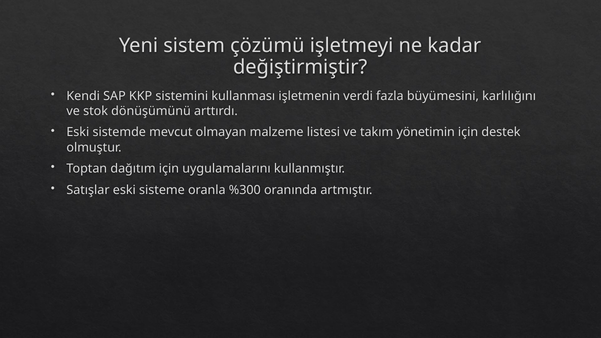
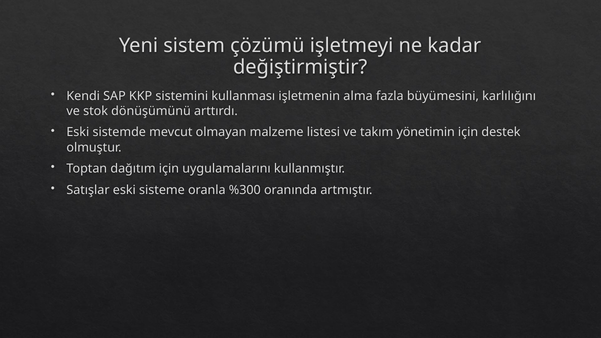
verdi: verdi -> alma
